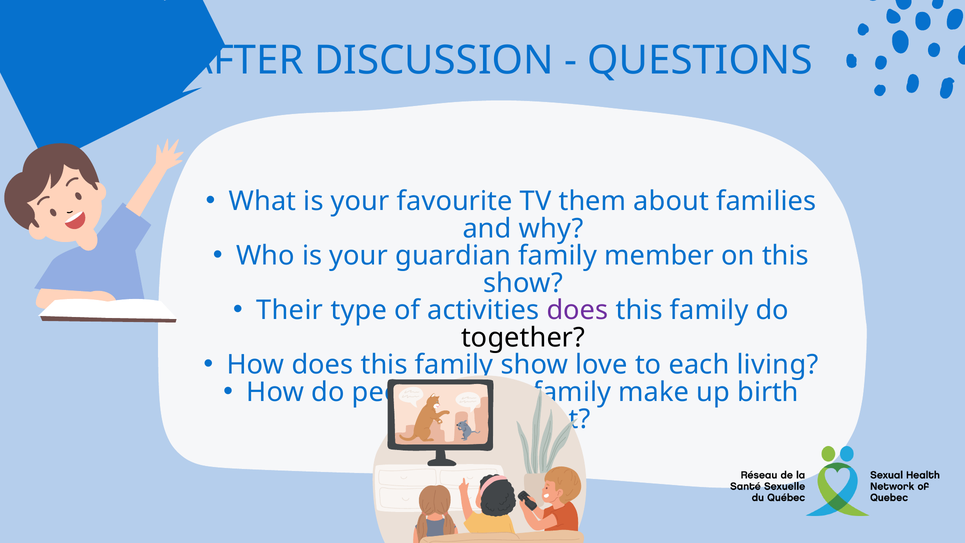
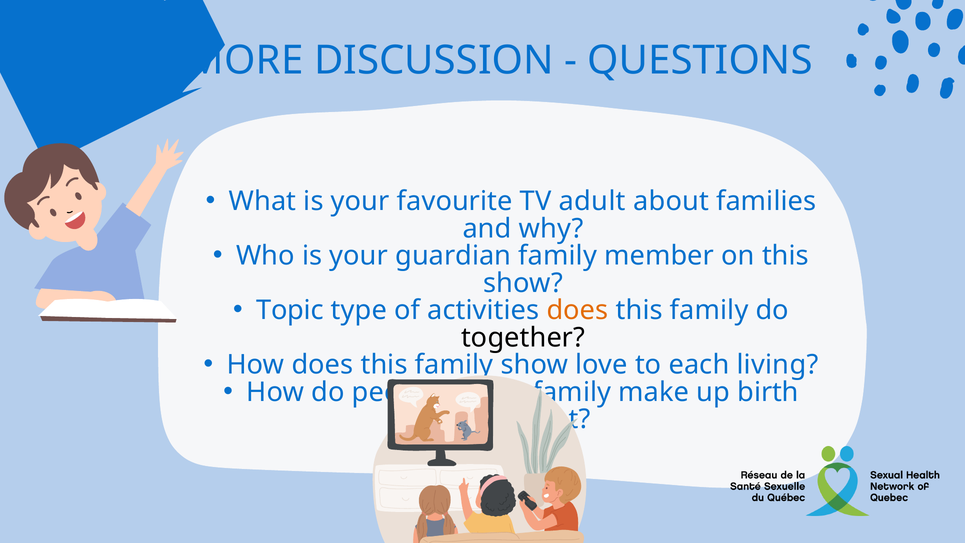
AFTER: AFTER -> MORE
them: them -> adult
Their: Their -> Topic
does at (578, 310) colour: purple -> orange
